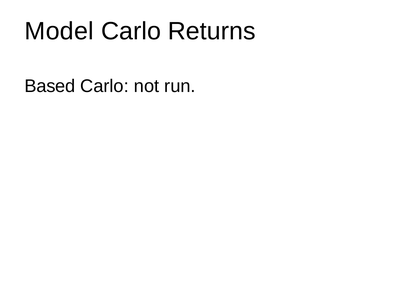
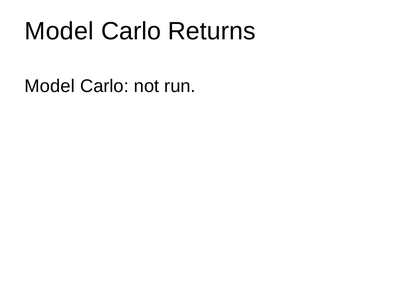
Based at (50, 86): Based -> Model
